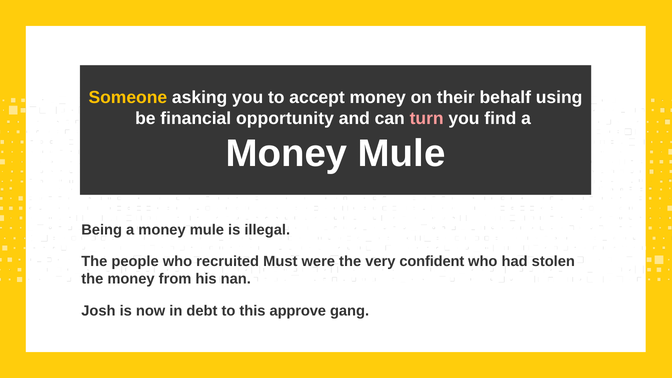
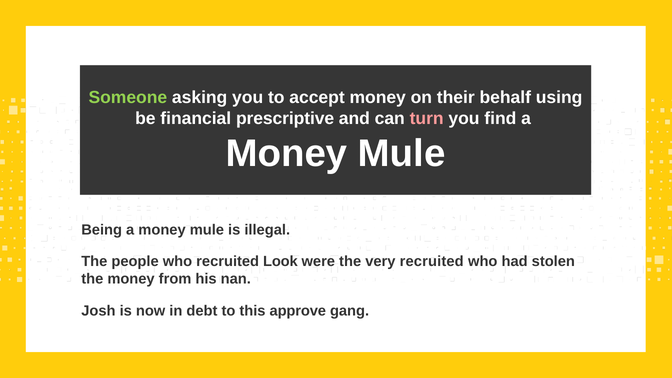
Someone colour: yellow -> light green
opportunity: opportunity -> prescriptive
Must: Must -> Look
very confident: confident -> recruited
